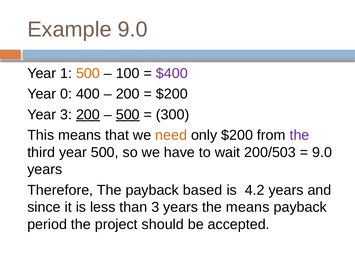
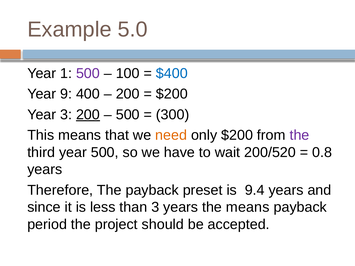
Example 9.0: 9.0 -> 5.0
500 at (88, 73) colour: orange -> purple
$400 colour: purple -> blue
0: 0 -> 9
500 at (128, 115) underline: present -> none
200/503: 200/503 -> 200/520
9.0 at (322, 152): 9.0 -> 0.8
based: based -> preset
4.2: 4.2 -> 9.4
